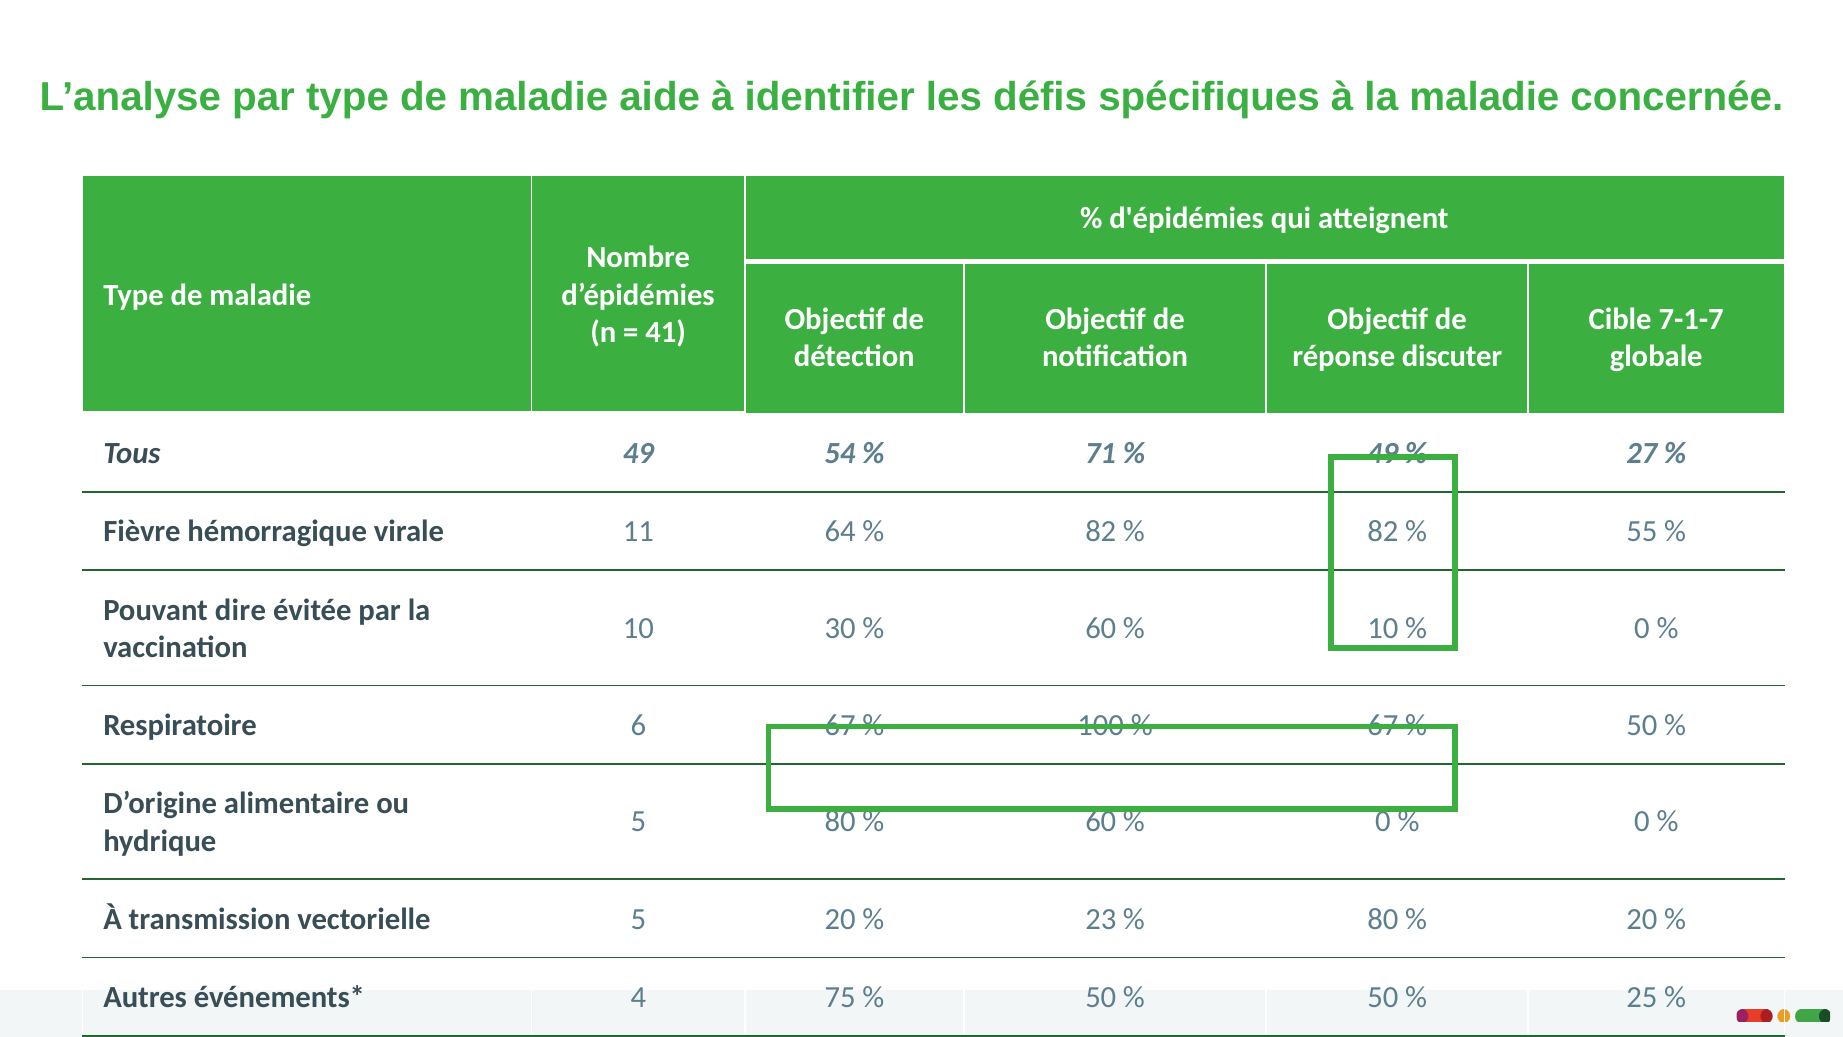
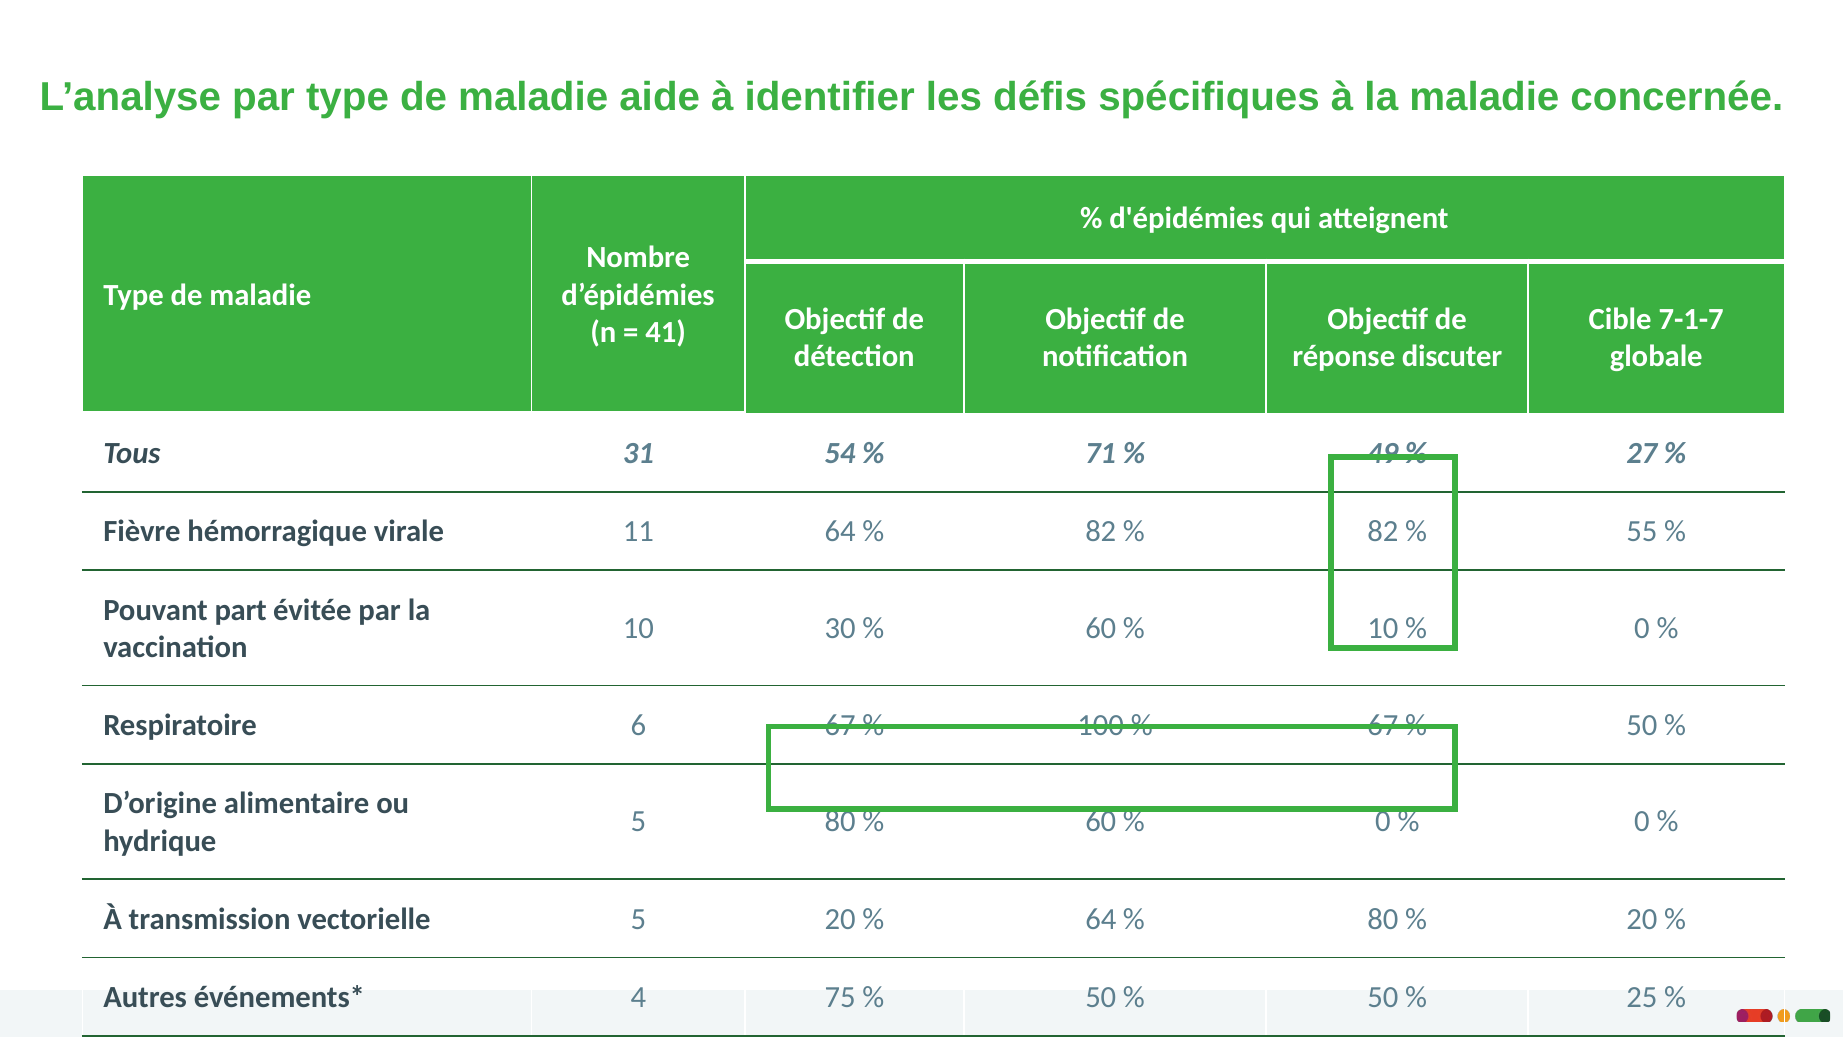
Tous 49: 49 -> 31
dire: dire -> part
23 at (1101, 919): 23 -> 64
